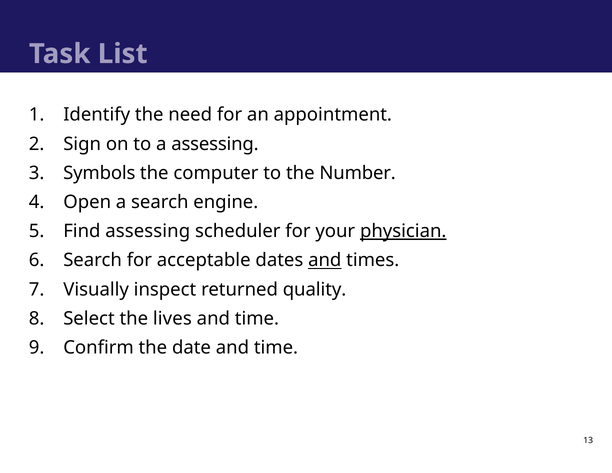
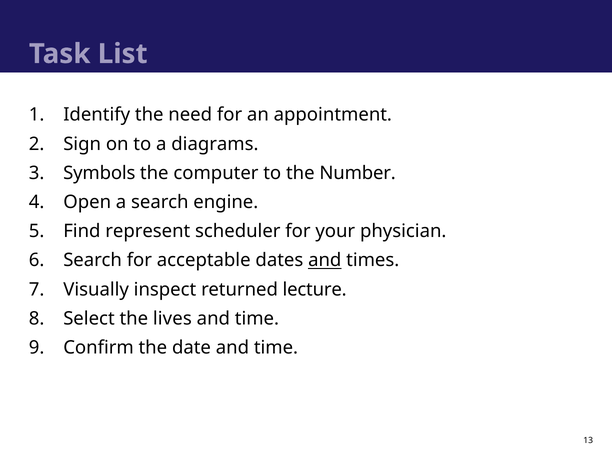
a assessing: assessing -> diagrams
Find assessing: assessing -> represent
physician underline: present -> none
quality: quality -> lecture
